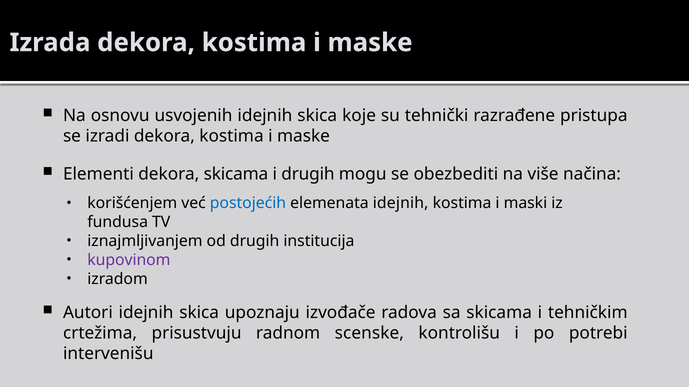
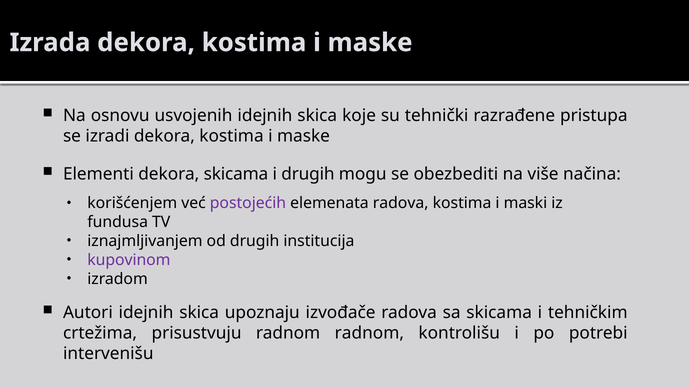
postojećih colour: blue -> purple
elemenata idejnih: idejnih -> radova
radnom scenske: scenske -> radnom
